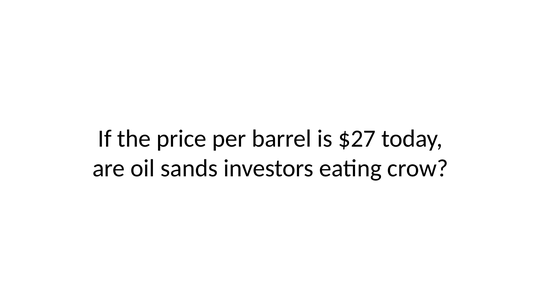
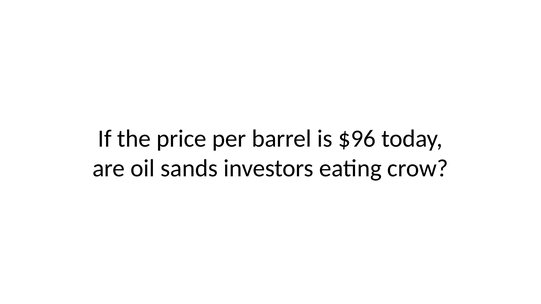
$27: $27 -> $96
